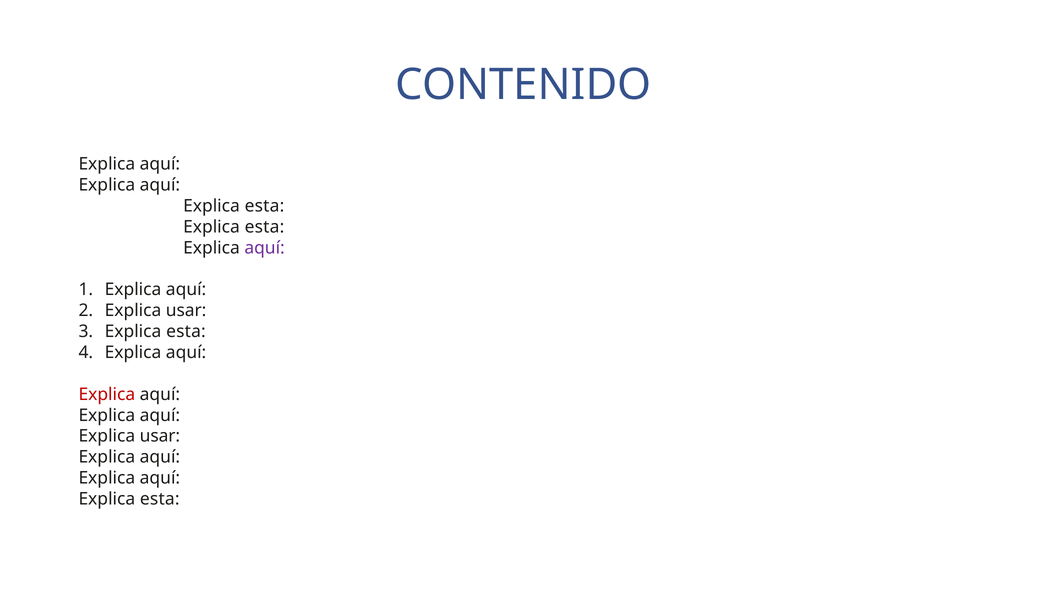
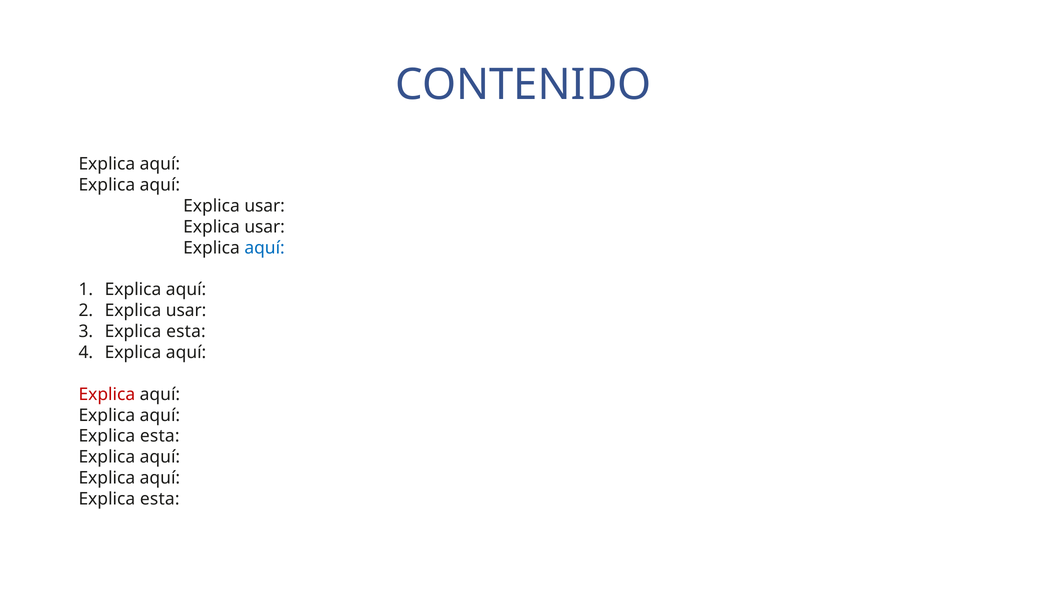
esta at (264, 206): esta -> usar
esta at (264, 227): esta -> usar
aquí at (265, 248) colour: purple -> blue
usar at (160, 436): usar -> esta
